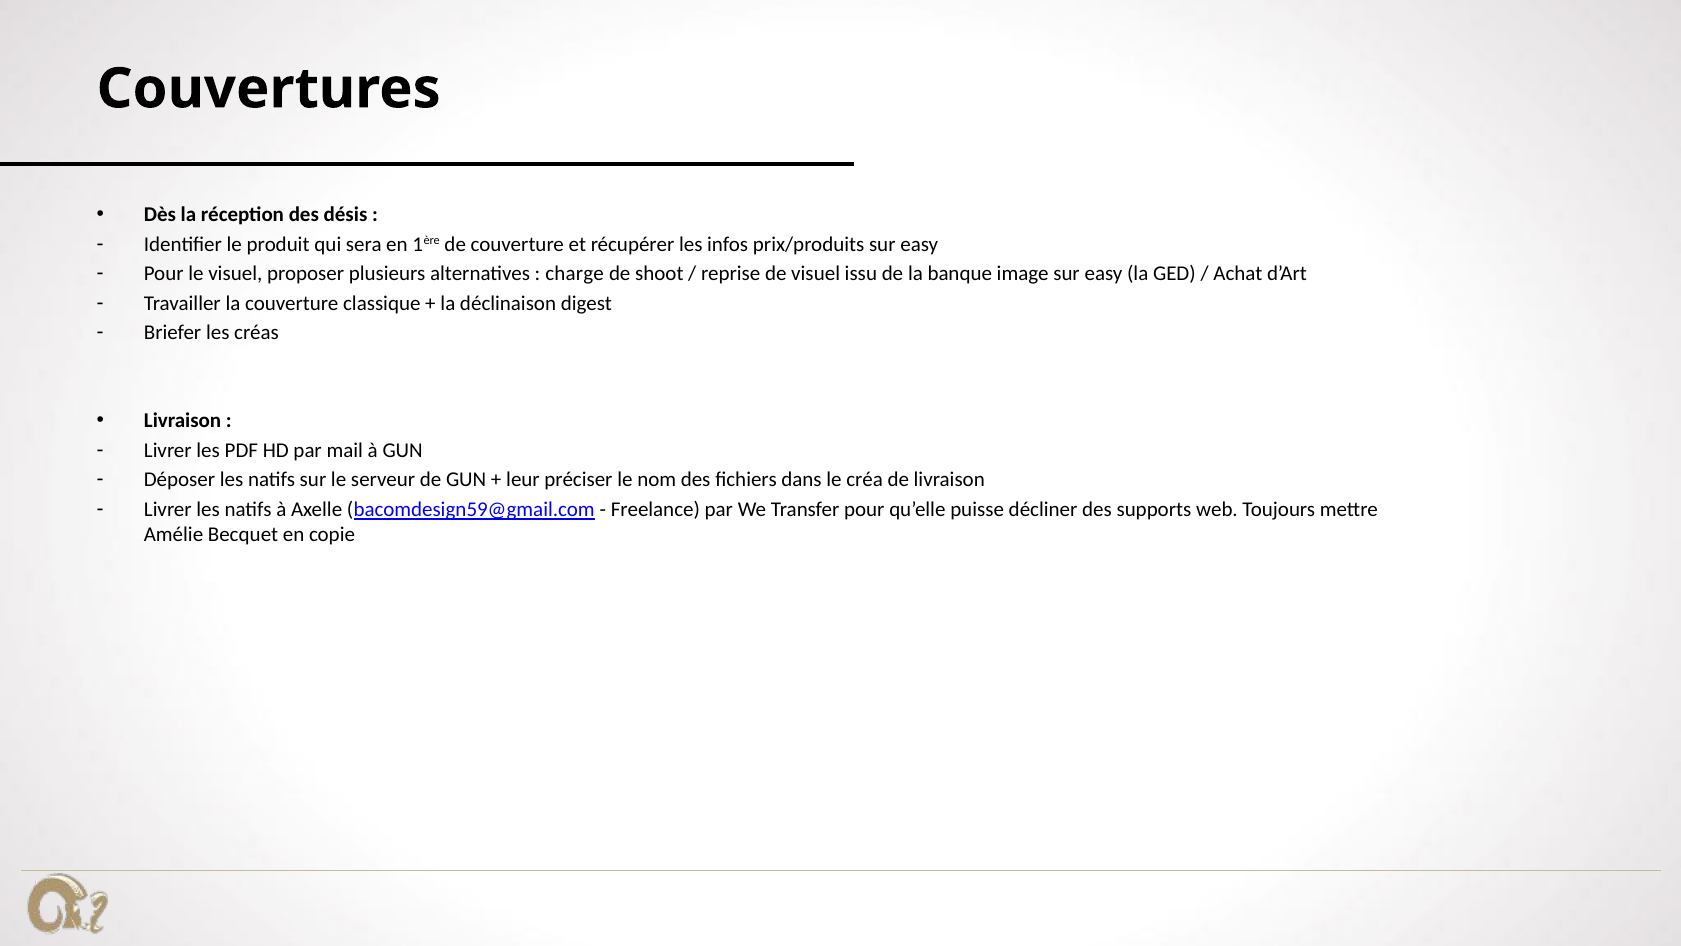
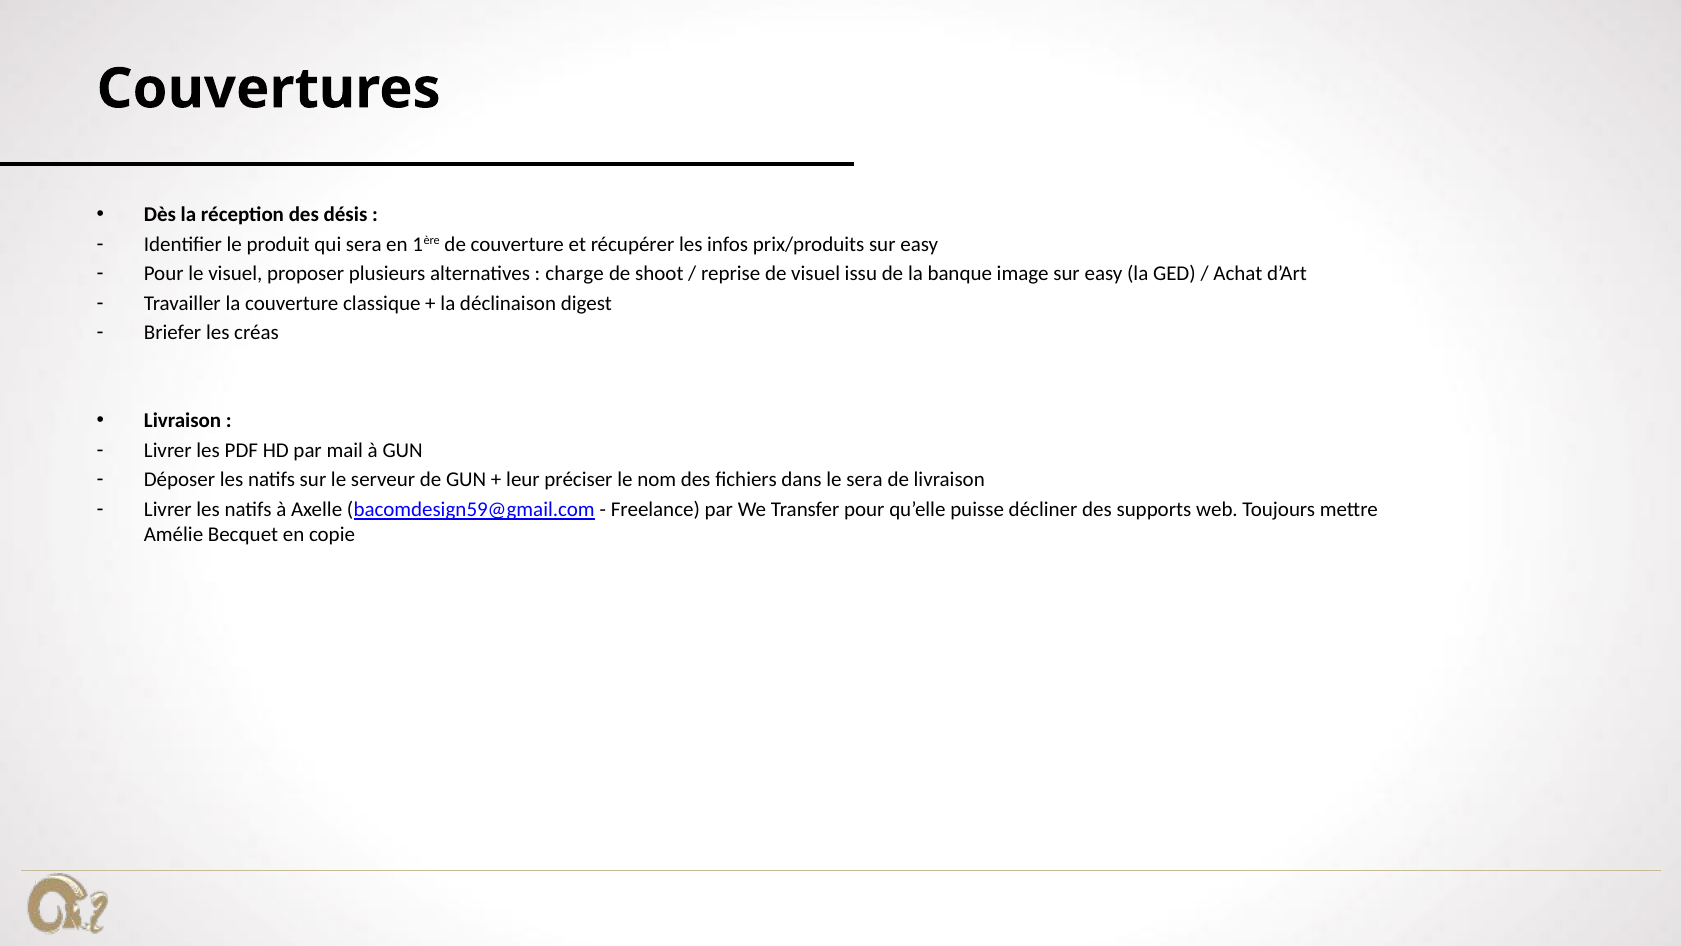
le créa: créa -> sera
